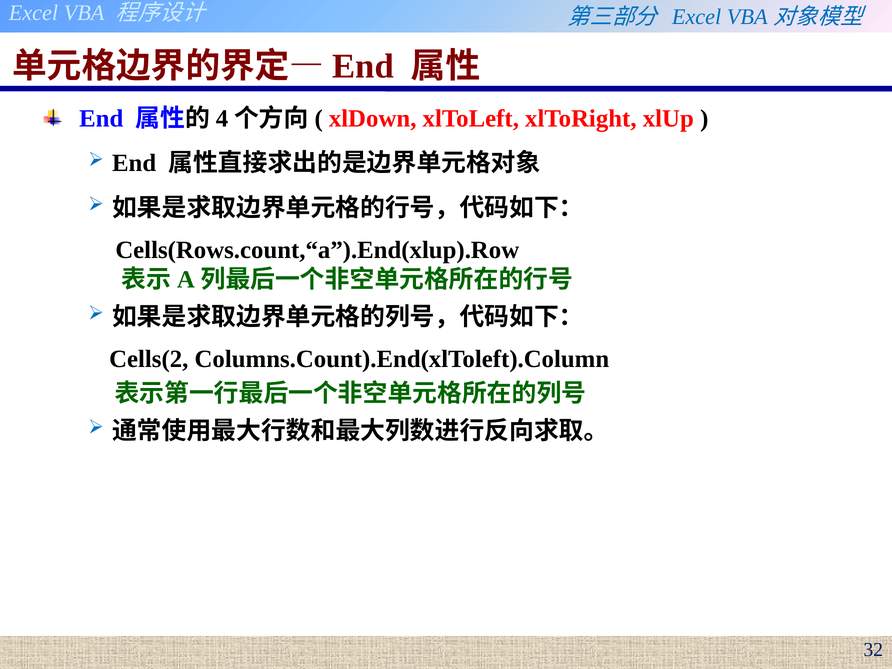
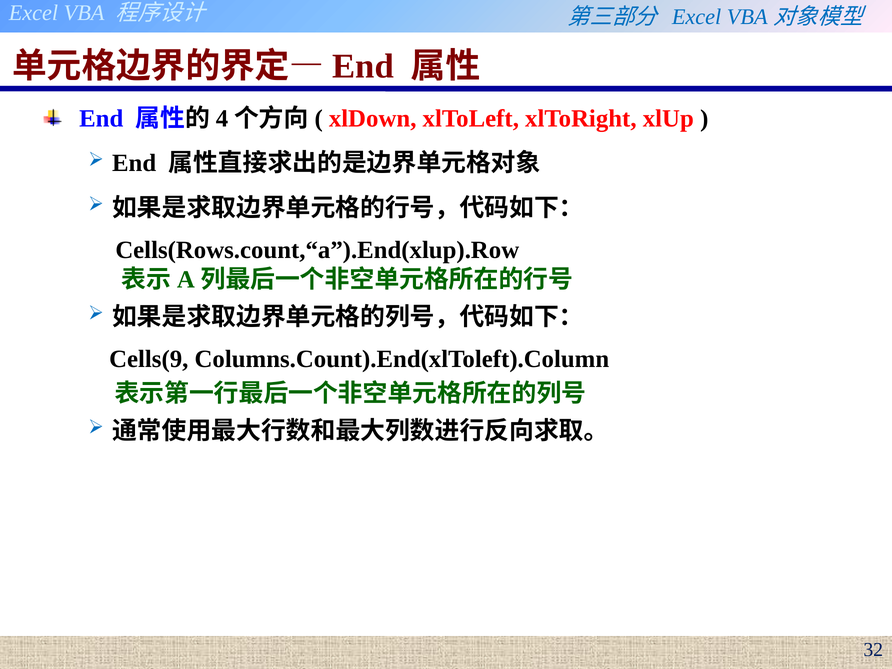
Cells(2: Cells(2 -> Cells(9
